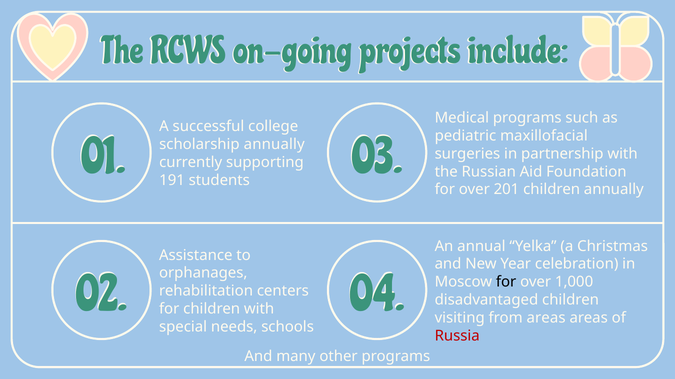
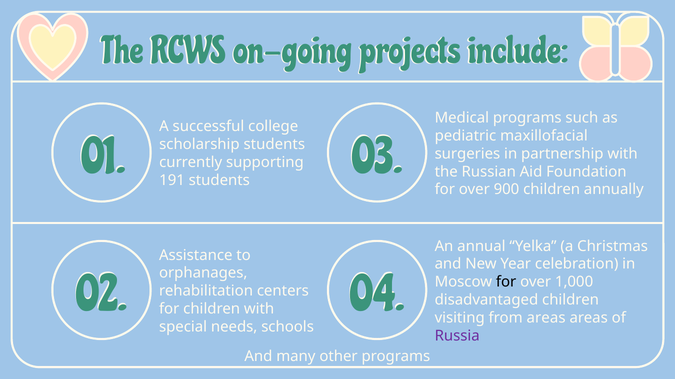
scholarship annually: annually -> students
201: 201 -> 900
Russia colour: red -> purple
